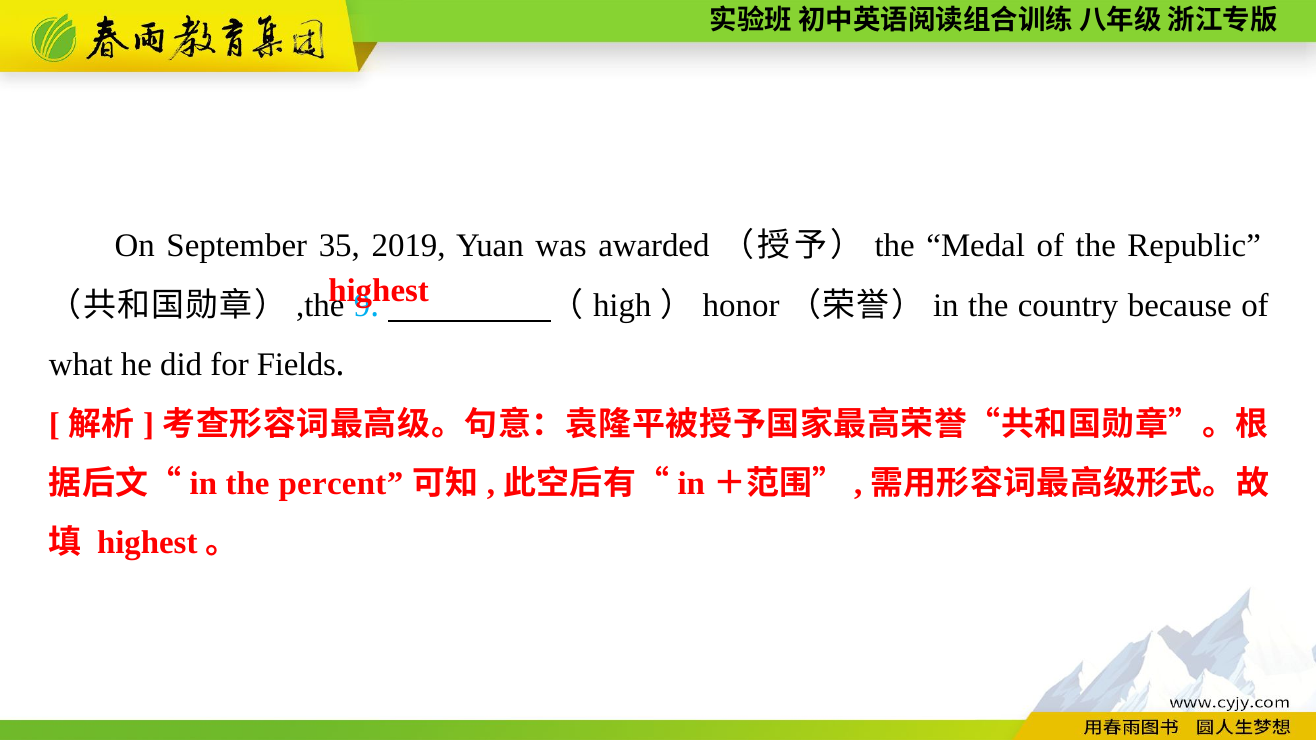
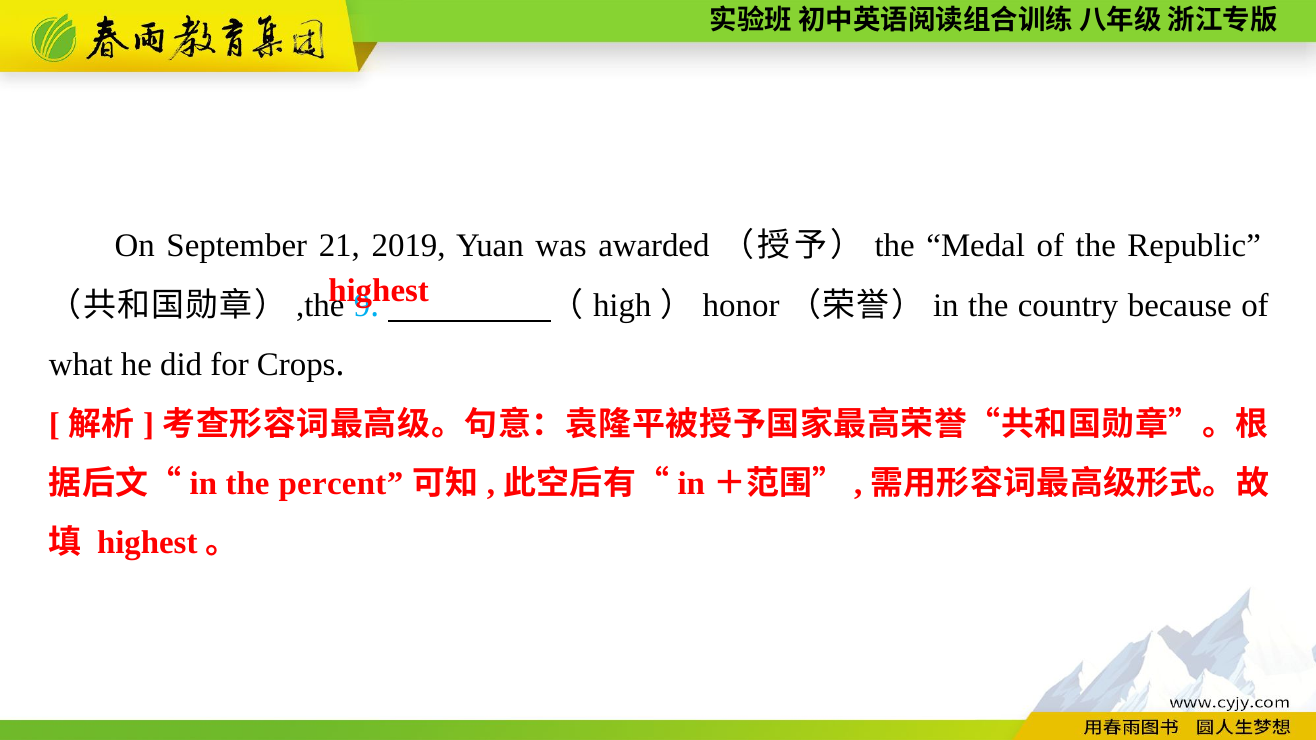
35: 35 -> 21
Fields: Fields -> Crops
